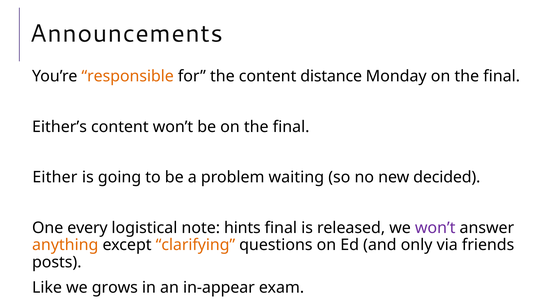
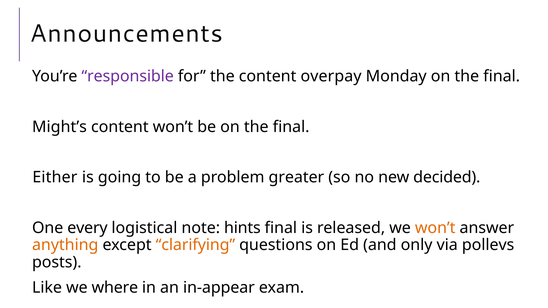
responsible colour: orange -> purple
distance: distance -> overpay
Either’s: Either’s -> Might’s
waiting: waiting -> greater
won’t at (435, 228) colour: purple -> orange
friends: friends -> pollevs
grows: grows -> where
